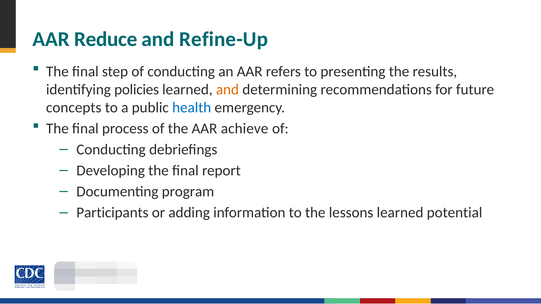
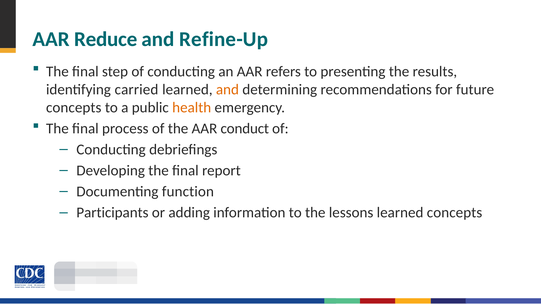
policies: policies -> carried
health colour: blue -> orange
achieve: achieve -> conduct
program: program -> function
learned potential: potential -> concepts
